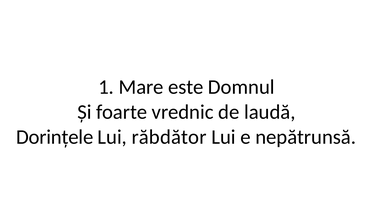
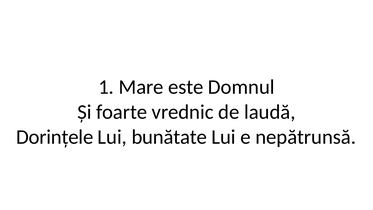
răbdător: răbdător -> bunătate
